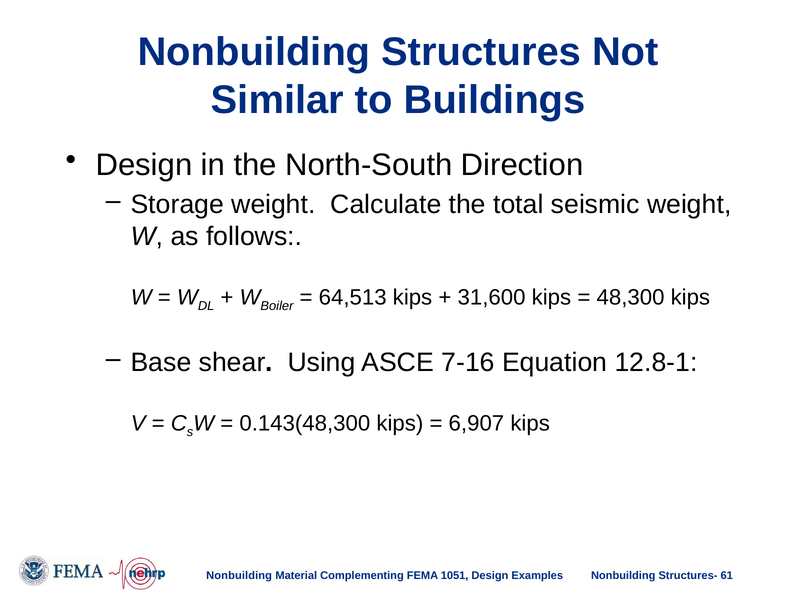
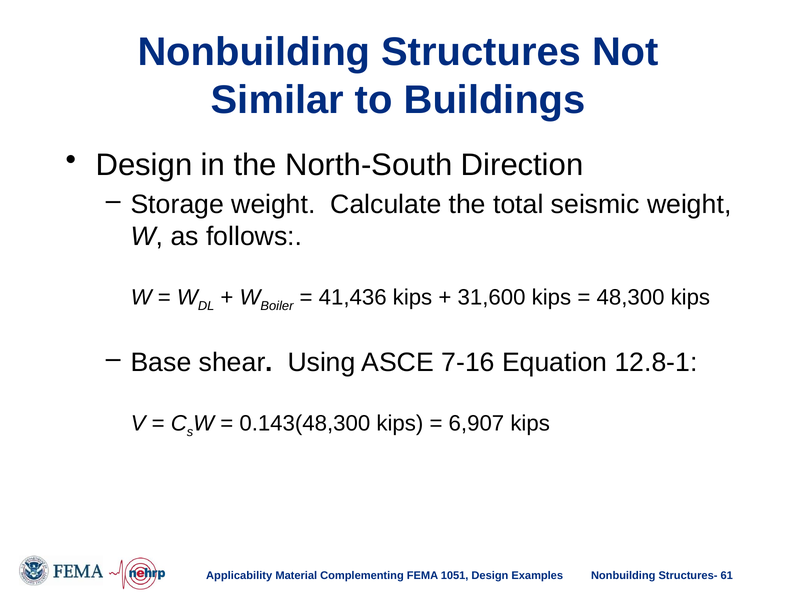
64,513: 64,513 -> 41,436
Nonbuilding at (239, 576): Nonbuilding -> Applicability
